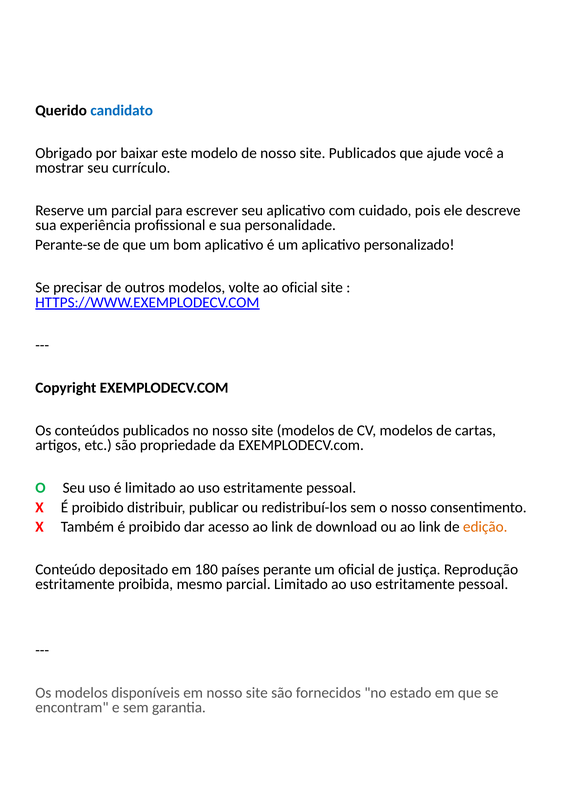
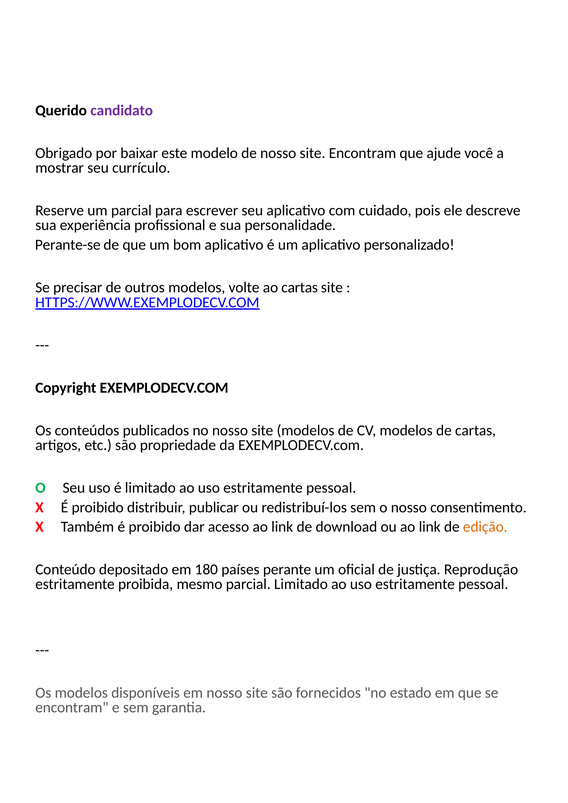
candidato colour: blue -> purple
site Publicados: Publicados -> Encontram
ao oficial: oficial -> cartas
